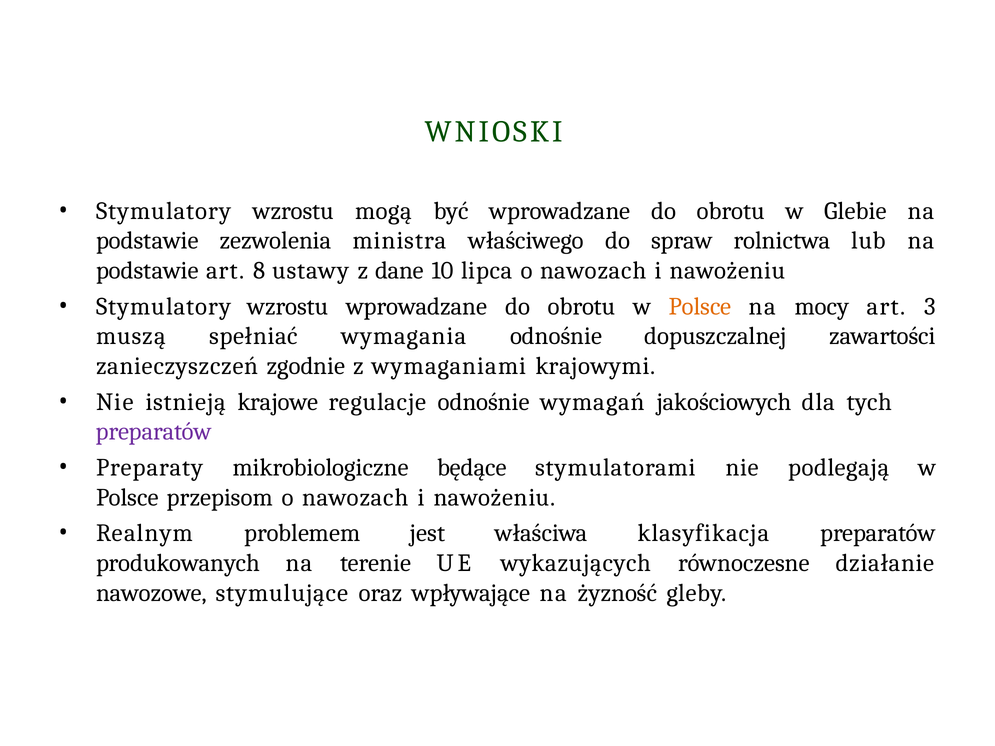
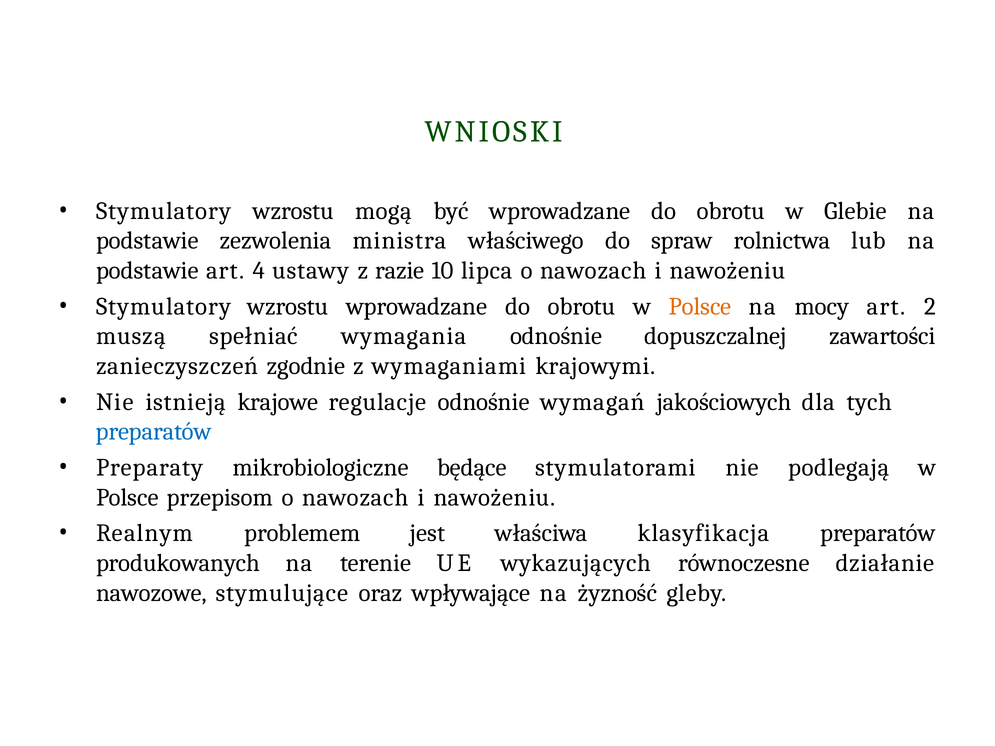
8: 8 -> 4
dane: dane -> razie
3: 3 -> 2
preparatów at (154, 432) colour: purple -> blue
